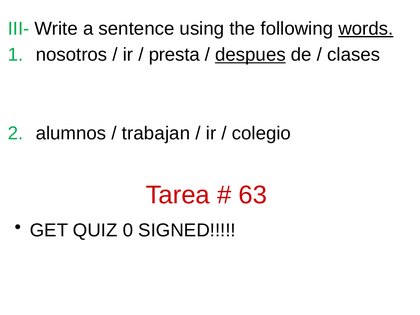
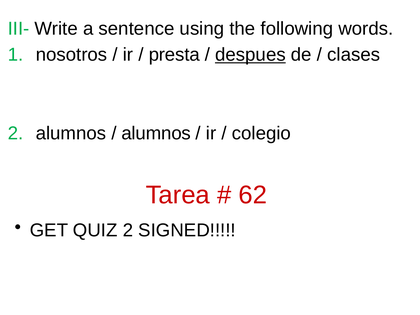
words underline: present -> none
trabajan at (156, 133): trabajan -> alumnos
63: 63 -> 62
QUIZ 0: 0 -> 2
